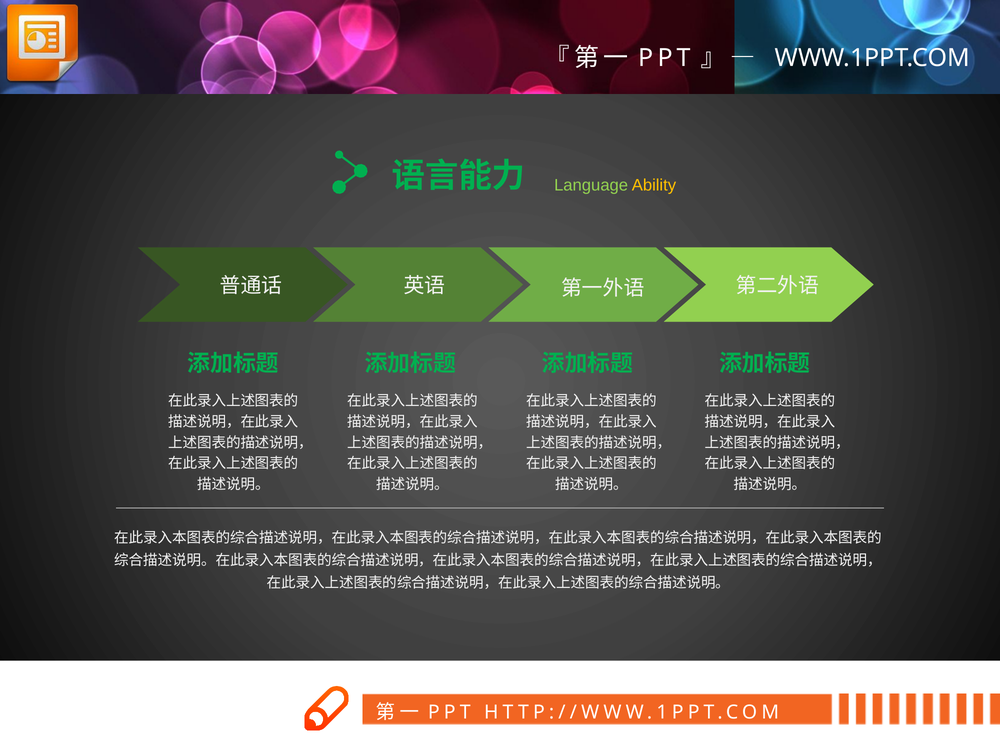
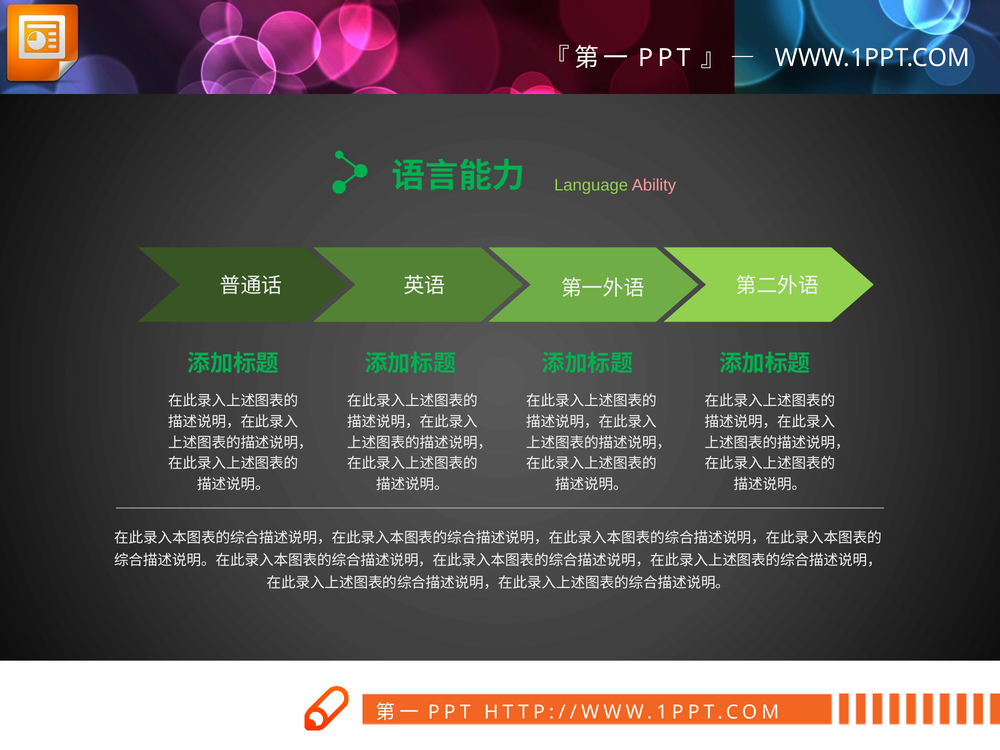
Ability colour: yellow -> pink
